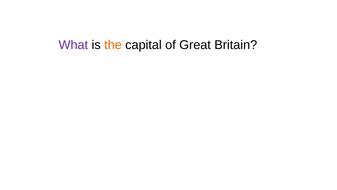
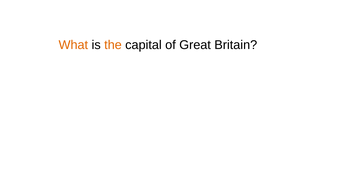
What colour: purple -> orange
